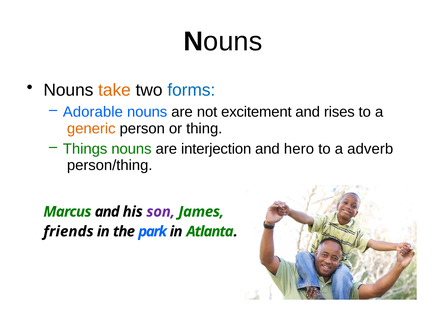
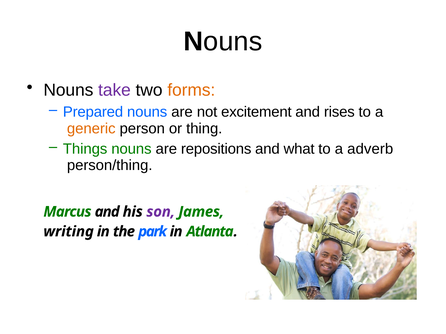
take colour: orange -> purple
forms colour: blue -> orange
Adorable: Adorable -> Prepared
interjection: interjection -> repositions
hero: hero -> what
friends: friends -> writing
